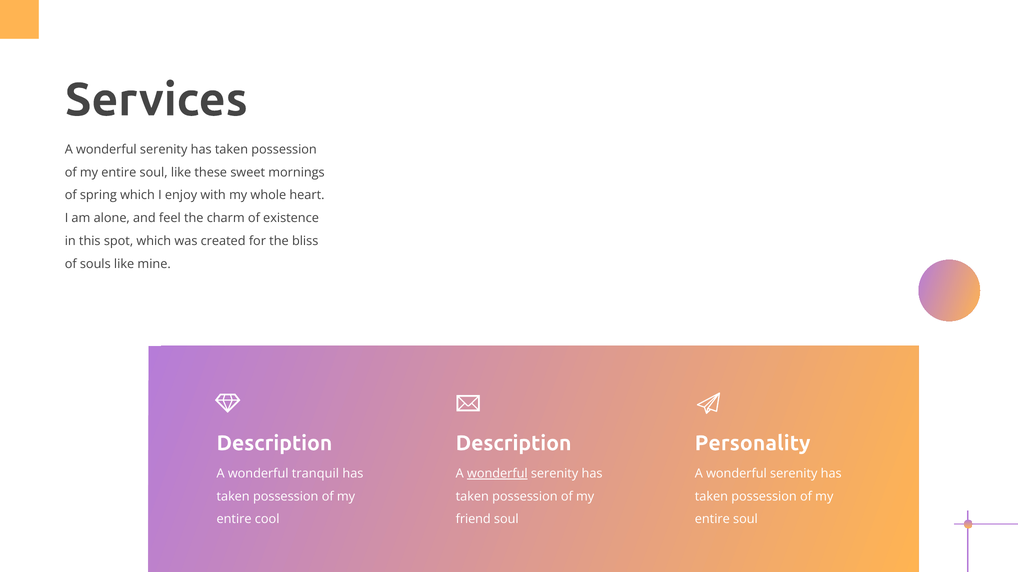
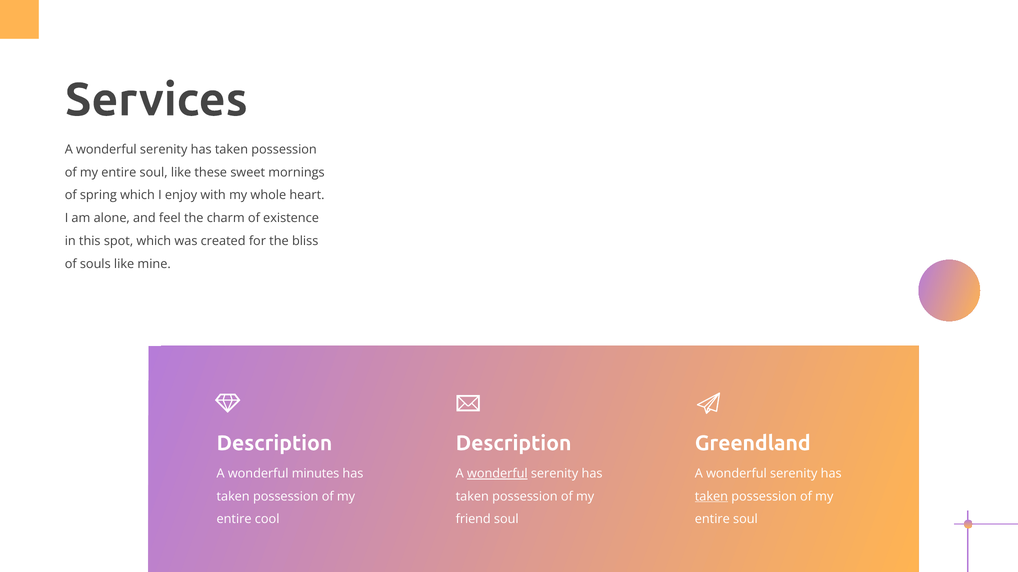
Personality: Personality -> Greendland
tranquil: tranquil -> minutes
taken at (711, 497) underline: none -> present
